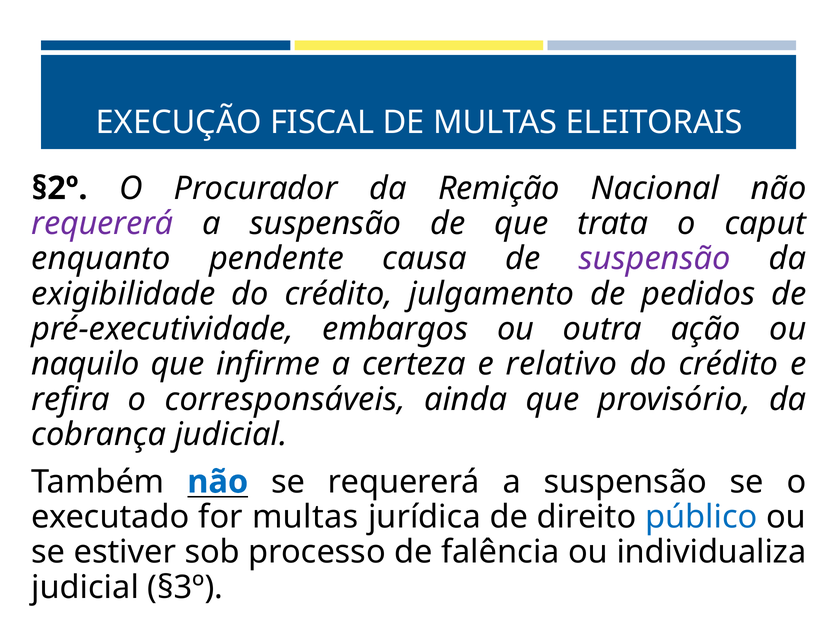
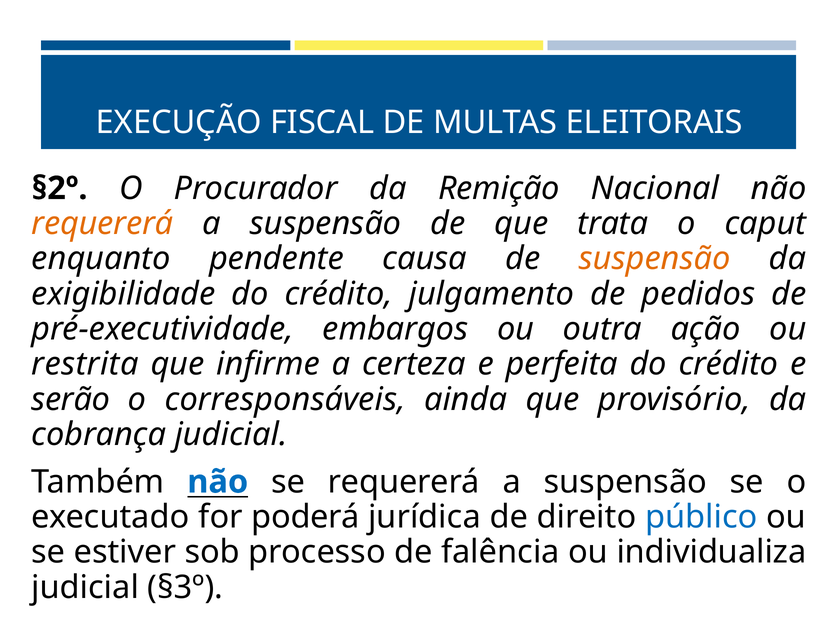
requererá at (102, 224) colour: purple -> orange
suspensão at (655, 259) colour: purple -> orange
naquilo: naquilo -> restrita
relativo: relativo -> perfeita
refira: refira -> serão
for multas: multas -> poderá
